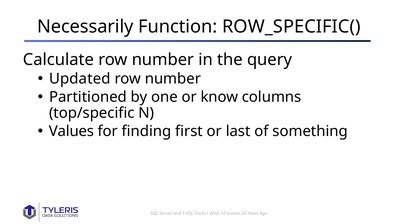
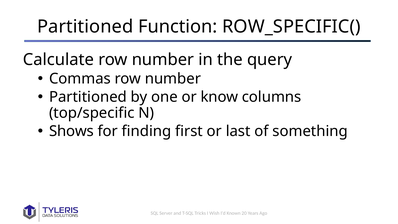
Necessarily at (85, 27): Necessarily -> Partitioned
Updated: Updated -> Commas
Values: Values -> Shows
